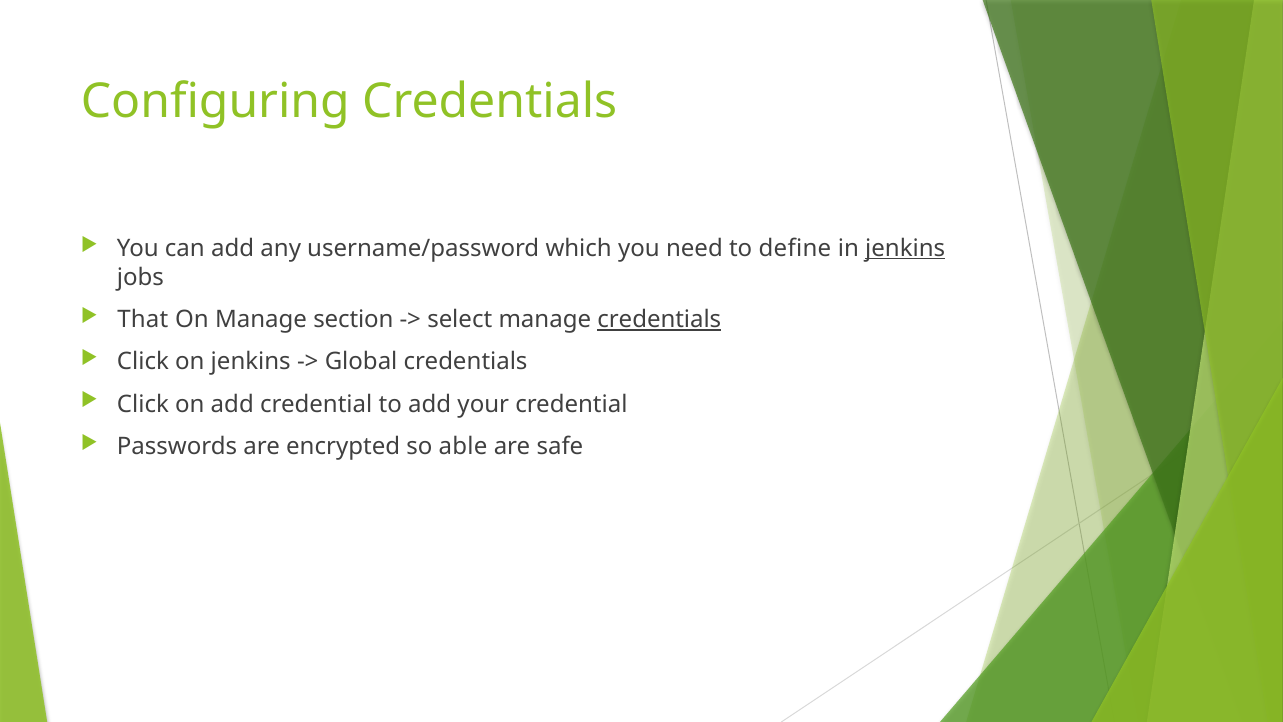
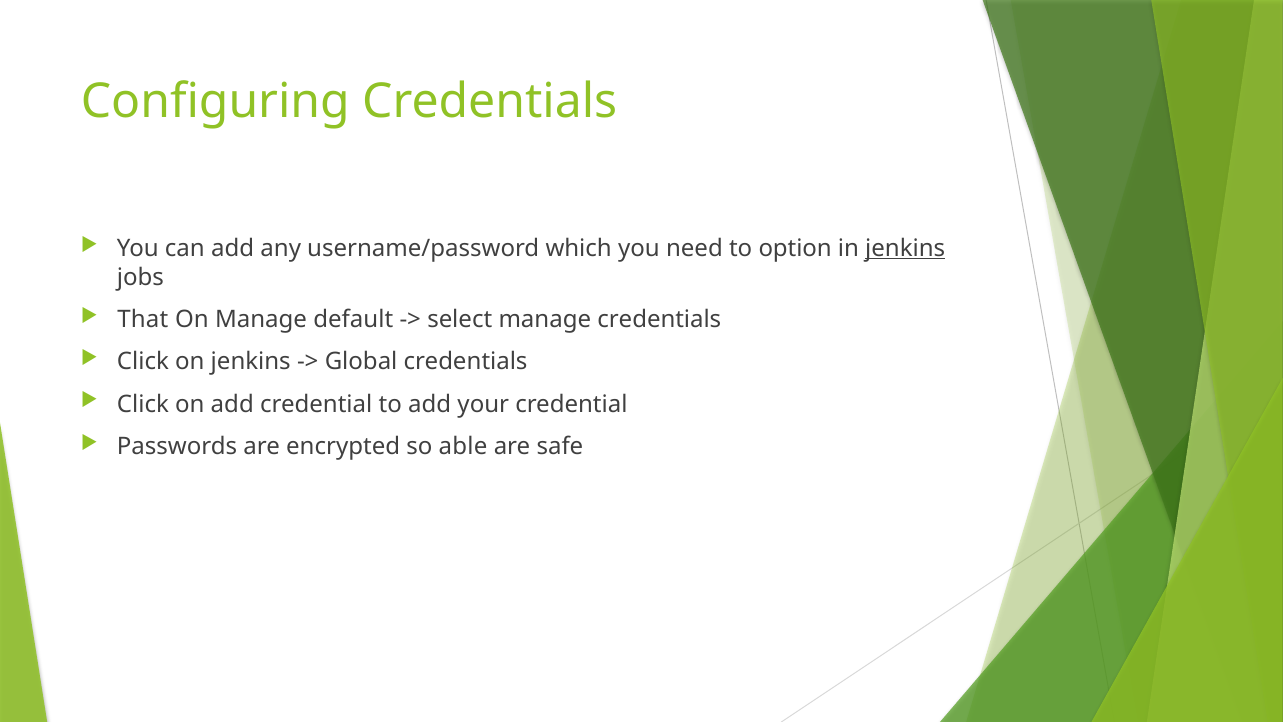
define: define -> option
section: section -> default
credentials at (659, 319) underline: present -> none
